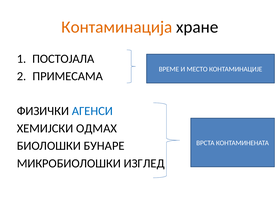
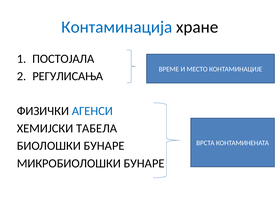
Контаминација colour: orange -> blue
ПРИМЕСАМА: ПРИМЕСАМА -> РЕГУЛИСАЊА
ОДМАХ: ОДМАХ -> ТАБЕЛА
МИКРОБИОЛОШКИ ИЗГЛЕД: ИЗГЛЕД -> БУНАРЕ
